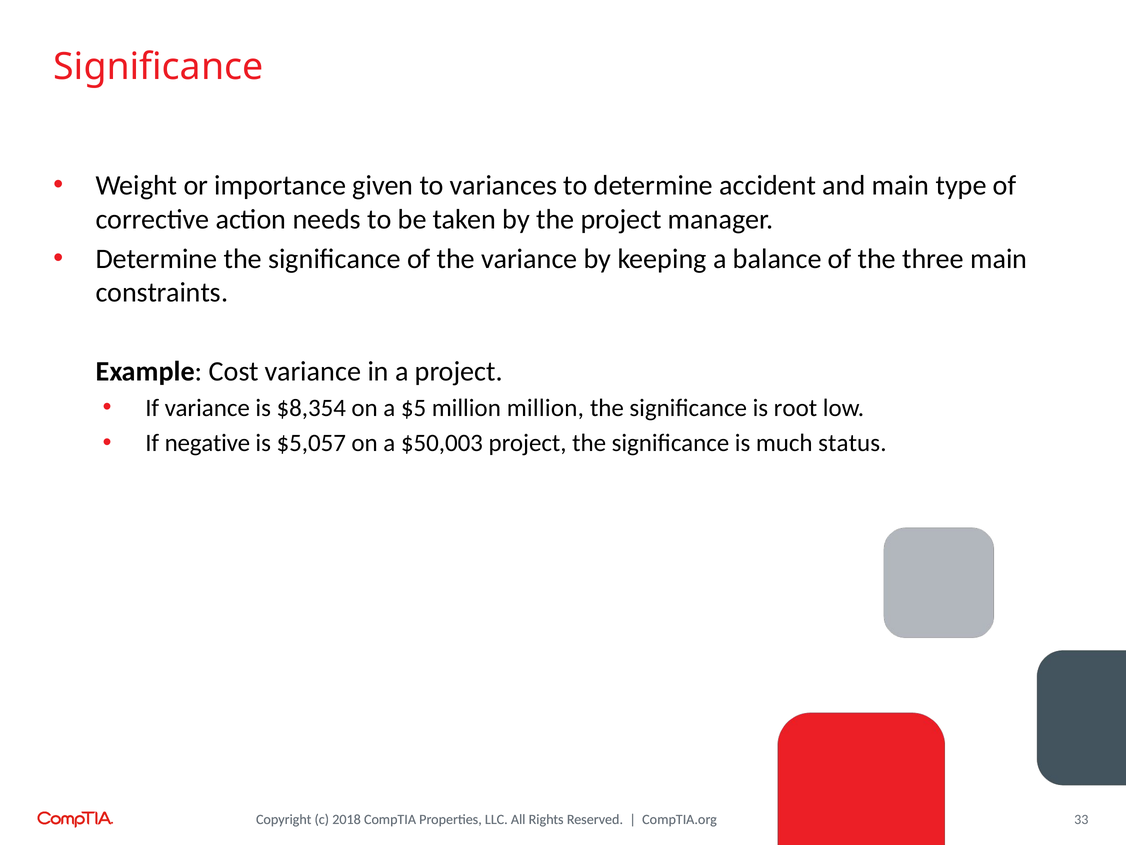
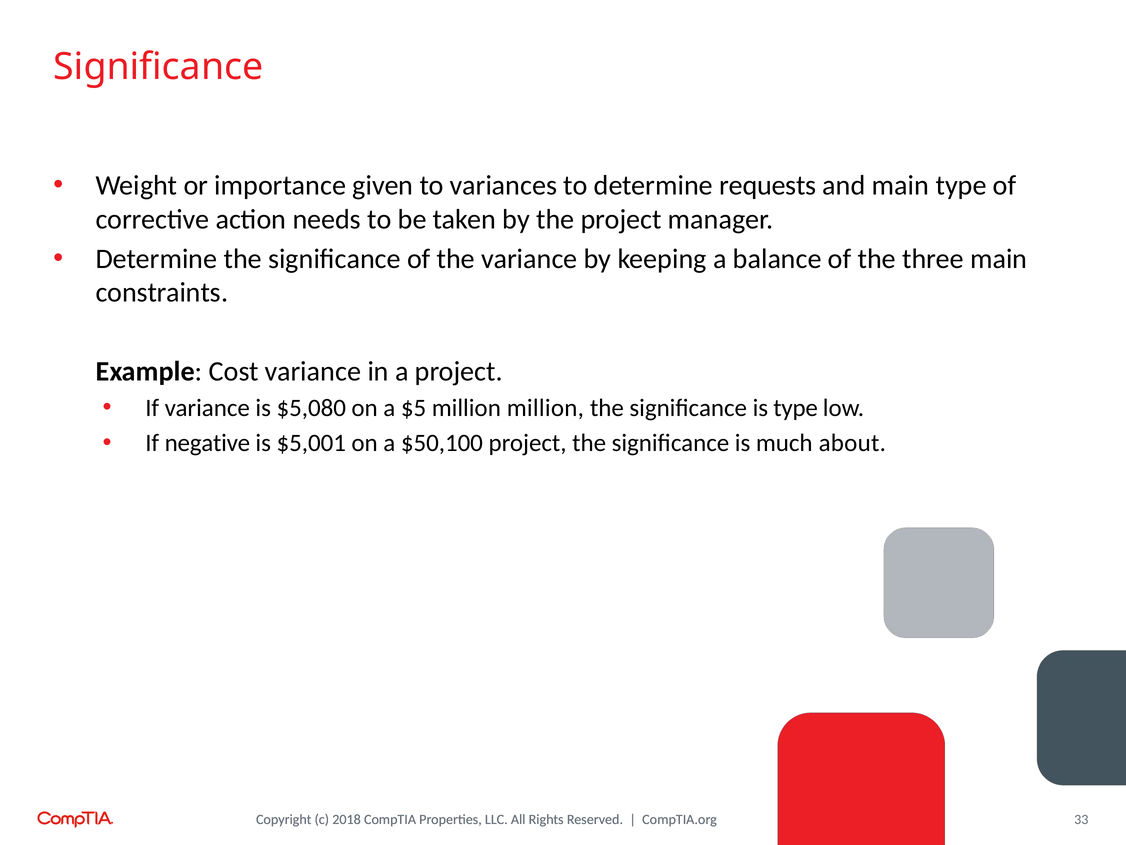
accident: accident -> requests
$8,354: $8,354 -> $5,080
is root: root -> type
$5,057: $5,057 -> $5,001
$50,003: $50,003 -> $50,100
status: status -> about
